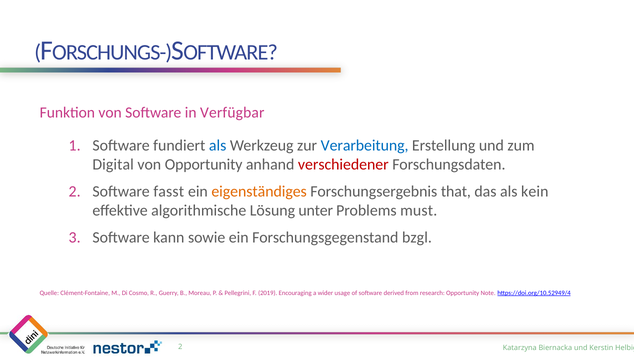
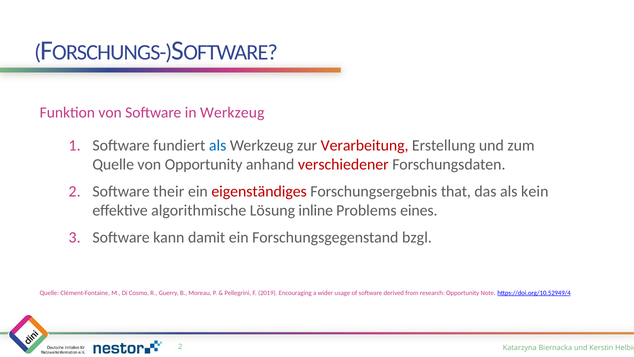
in Verfügbar: Verfügbar -> Werkzeug
Verarbeitung colour: blue -> red
Digital at (113, 164): Digital -> Quelle
fasst: fasst -> their
eigenständiges colour: orange -> red
unter: unter -> inline
must: must -> eines
sowie: sowie -> damit
